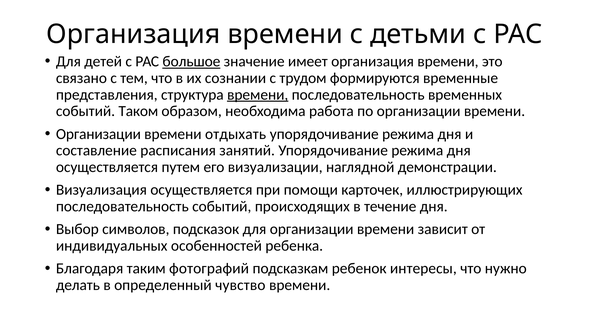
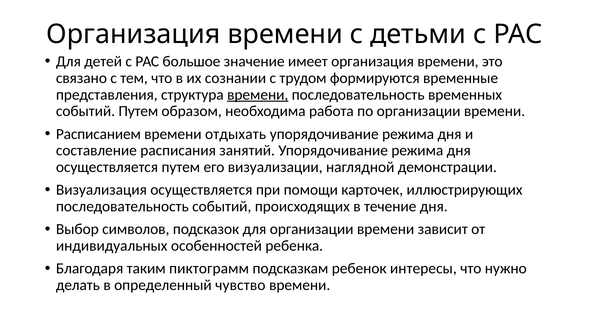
большое underline: present -> none
событий Таком: Таком -> Путем
Организации at (98, 134): Организации -> Расписанием
фотографий: фотографий -> пиктограмм
